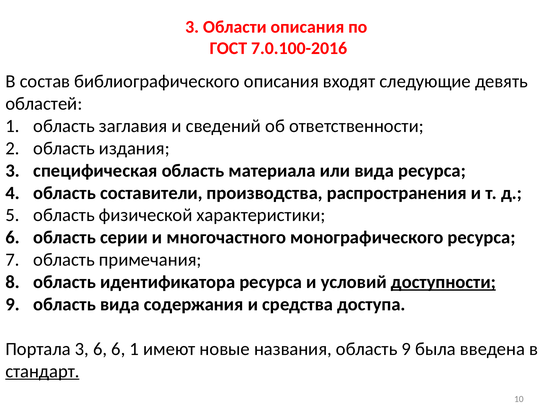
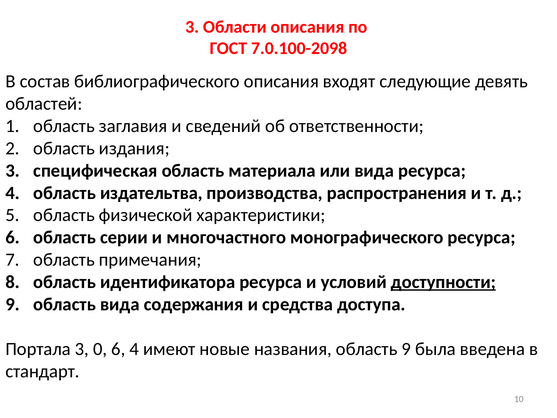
7.0.100-2016: 7.0.100-2016 -> 7.0.100-2098
составители: составители -> издательтва
3 6: 6 -> 0
6 1: 1 -> 4
стандарт underline: present -> none
